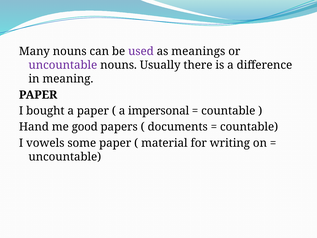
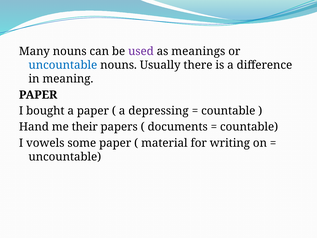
uncountable at (63, 65) colour: purple -> blue
impersonal: impersonal -> depressing
good: good -> their
